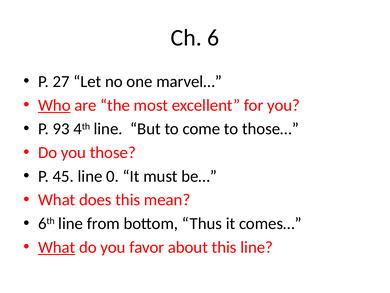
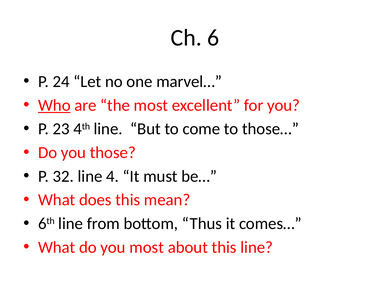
27: 27 -> 24
93: 93 -> 23
45: 45 -> 32
0: 0 -> 4
What at (57, 247) underline: present -> none
you favor: favor -> most
